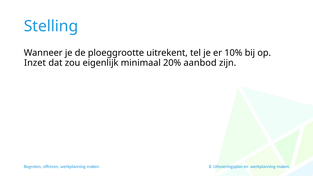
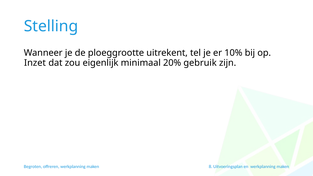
aanbod: aanbod -> gebruik
